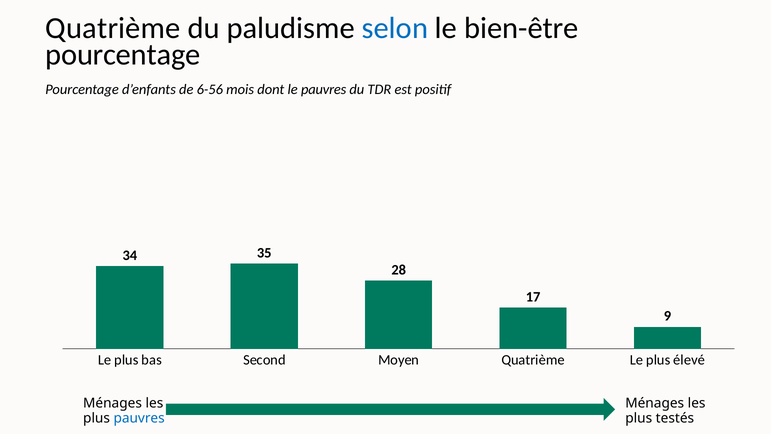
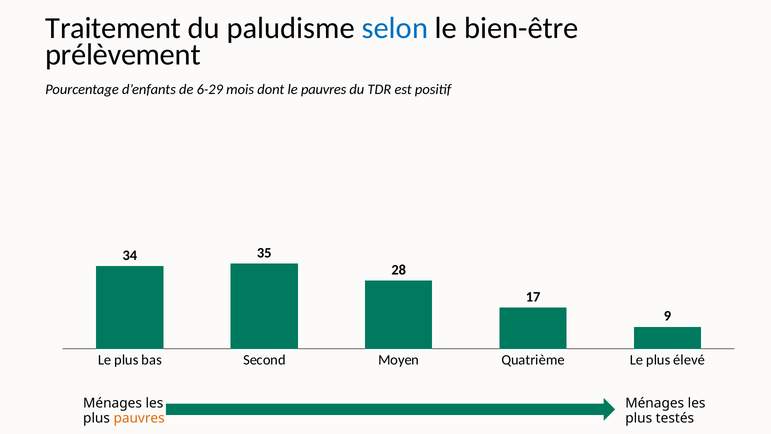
Quatrième at (113, 28): Quatrième -> Traitement
pourcentage at (123, 54): pourcentage -> prélèvement
6-56: 6-56 -> 6-29
pauvres at (139, 418) colour: blue -> orange
